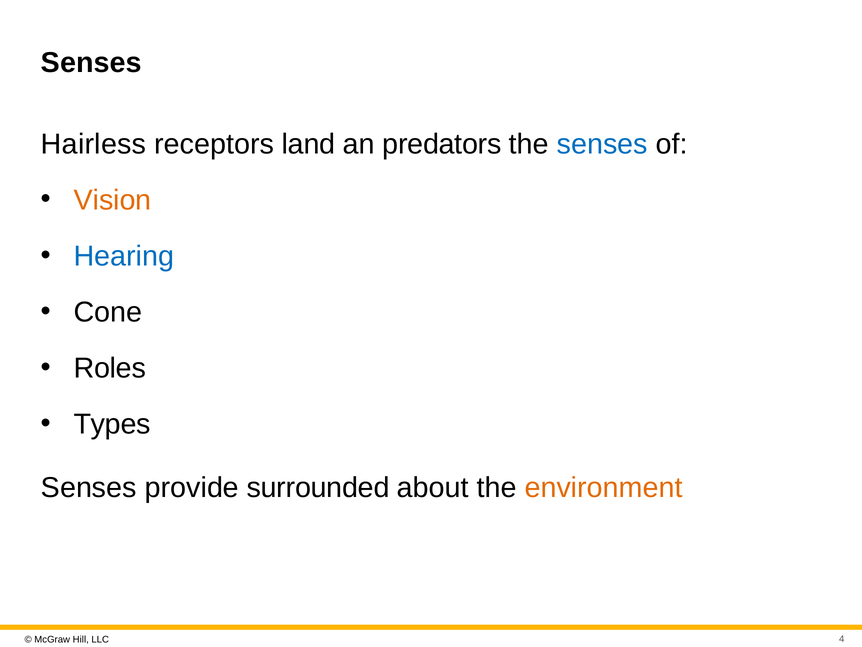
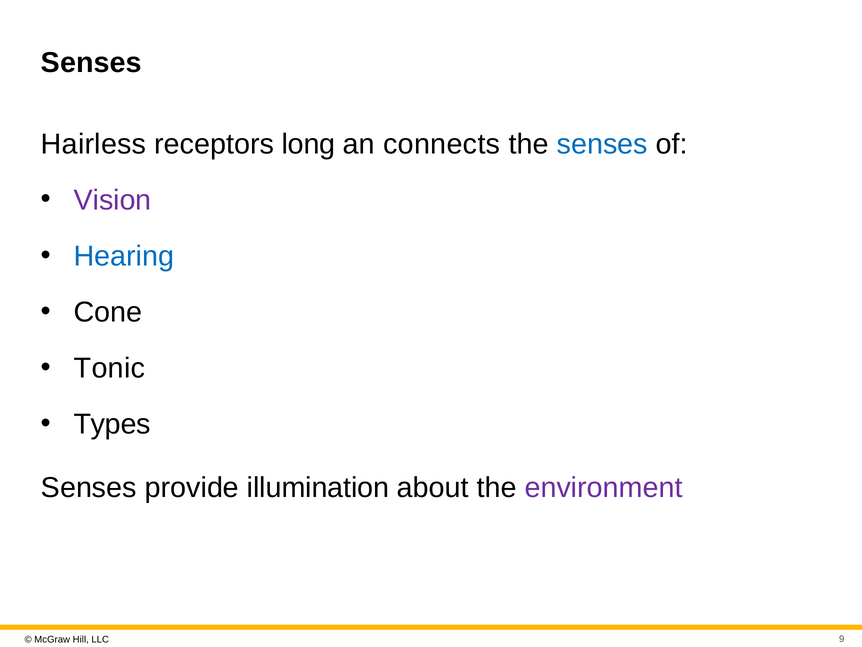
land: land -> long
predators: predators -> connects
Vision colour: orange -> purple
Roles: Roles -> Tonic
surrounded: surrounded -> illumination
environment colour: orange -> purple
4: 4 -> 9
